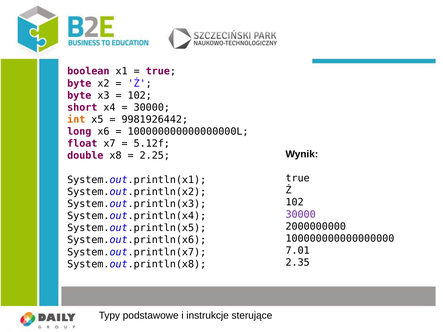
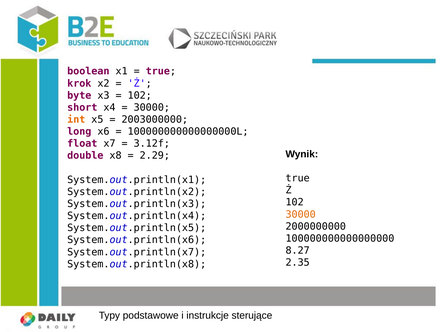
byte at (79, 83): byte -> krok
9981926442: 9981926442 -> 2003000000
5.12f: 5.12f -> 3.12f
2.25: 2.25 -> 2.29
30000 at (301, 215) colour: purple -> orange
7.01: 7.01 -> 8.27
